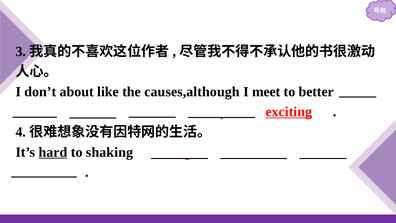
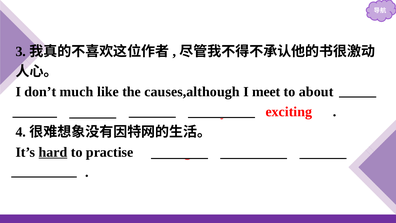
about: about -> much
better: better -> about
exciting underline: present -> none
shaking: shaking -> practise
